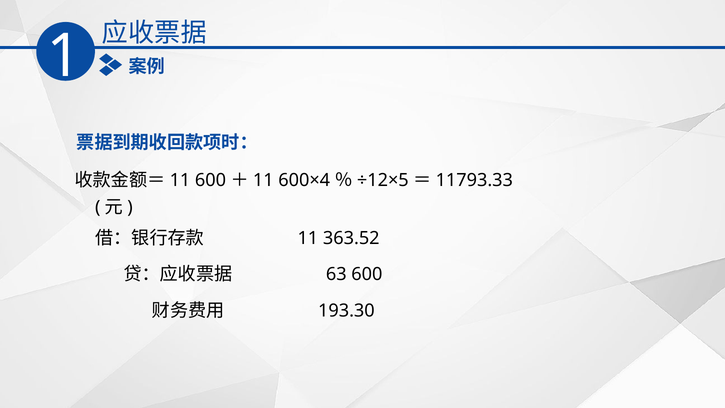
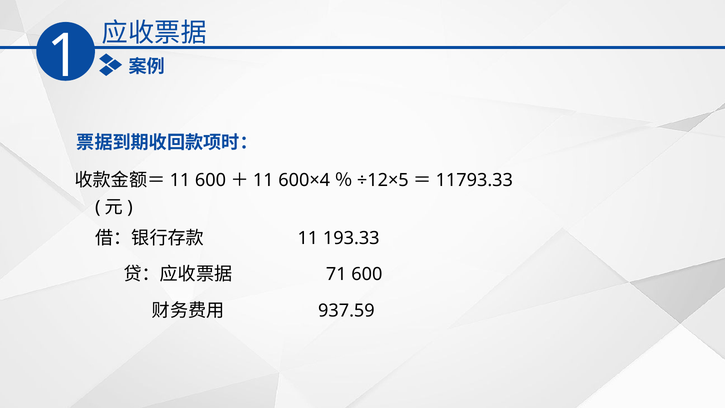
363.52: 363.52 -> 193.33
63: 63 -> 71
193.30: 193.30 -> 937.59
